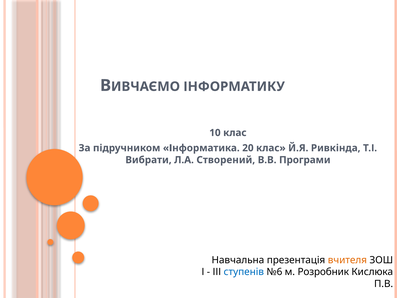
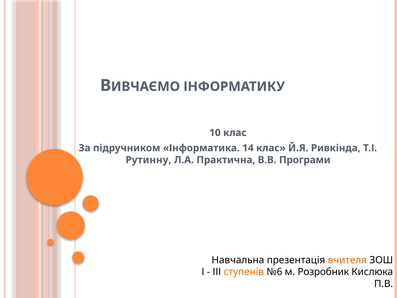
20: 20 -> 14
Вибрати: Вибрати -> Рутинну
Створений: Створений -> Практична
ступенів colour: blue -> orange
